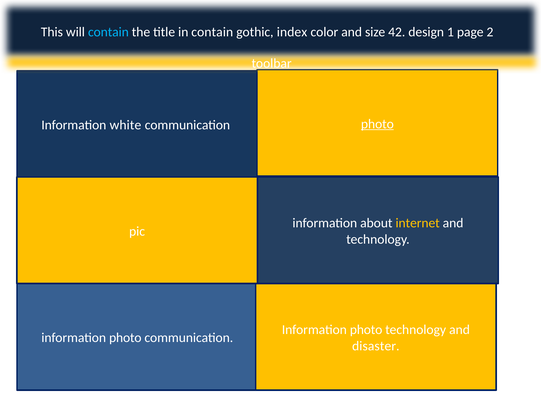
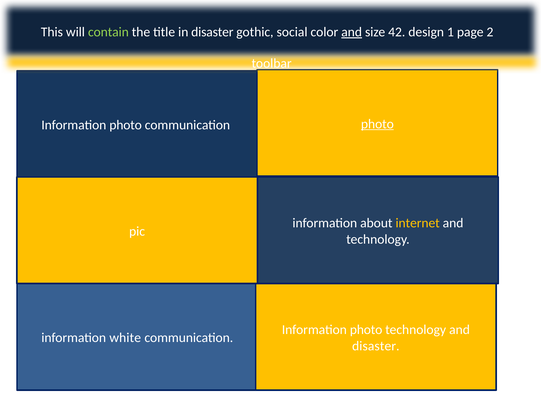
contain at (108, 32) colour: light blue -> light green
in contain: contain -> disaster
index: index -> social
and at (352, 32) underline: none -> present
white at (125, 125): white -> photo
photo at (125, 338): photo -> white
